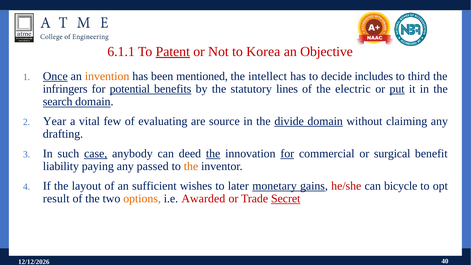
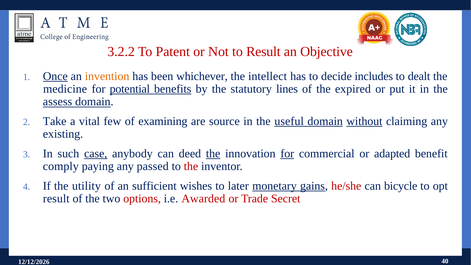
6.1.1: 6.1.1 -> 3.2.2
Patent underline: present -> none
to Korea: Korea -> Result
mentioned: mentioned -> whichever
third: third -> dealt
infringers: infringers -> medicine
electric: electric -> expired
put underline: present -> none
search: search -> assess
Year: Year -> Take
evaluating: evaluating -> examining
divide: divide -> useful
without underline: none -> present
drafting: drafting -> existing
surgical: surgical -> adapted
liability: liability -> comply
the at (191, 166) colour: orange -> red
layout: layout -> utility
options colour: orange -> red
Secret underline: present -> none
